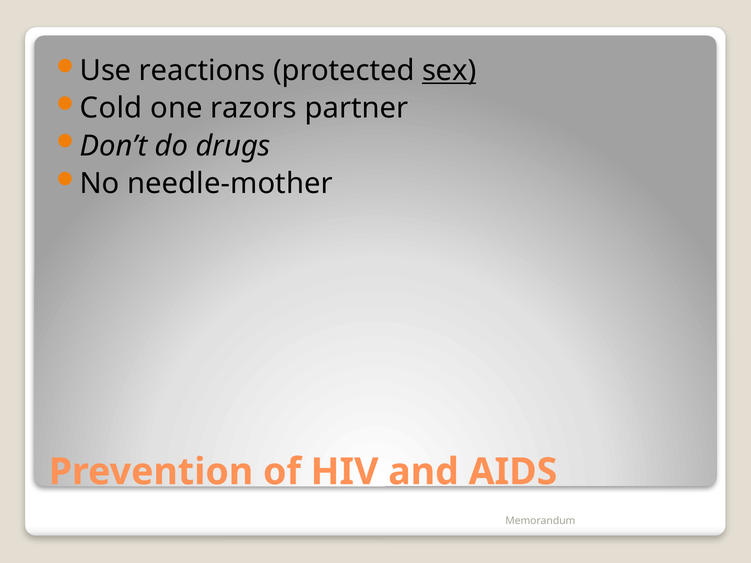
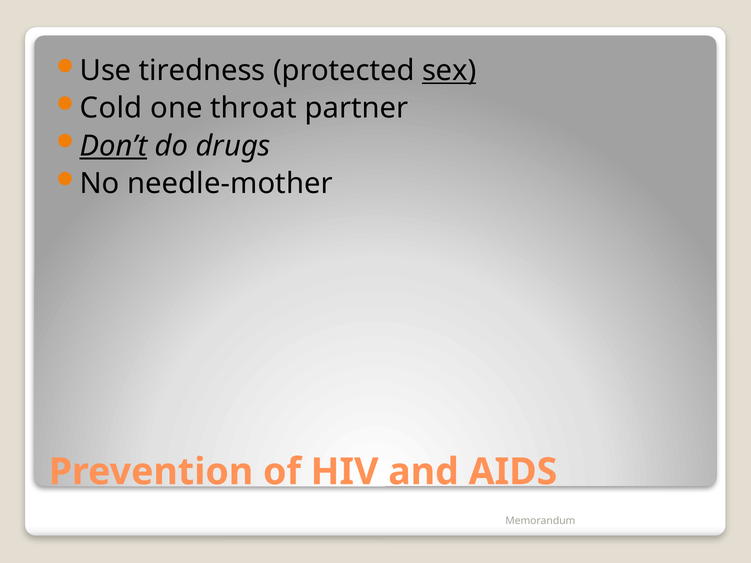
reactions: reactions -> tiredness
razors: razors -> throat
Don’t underline: none -> present
